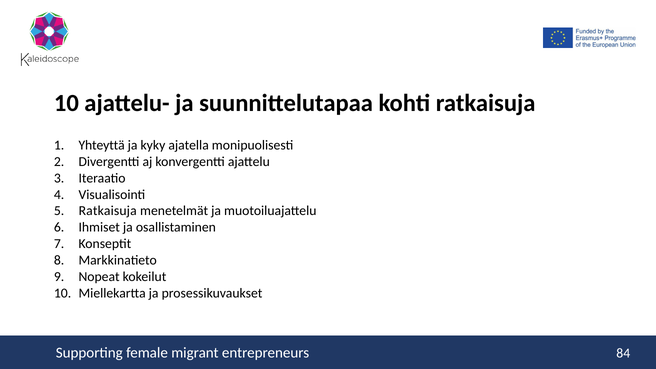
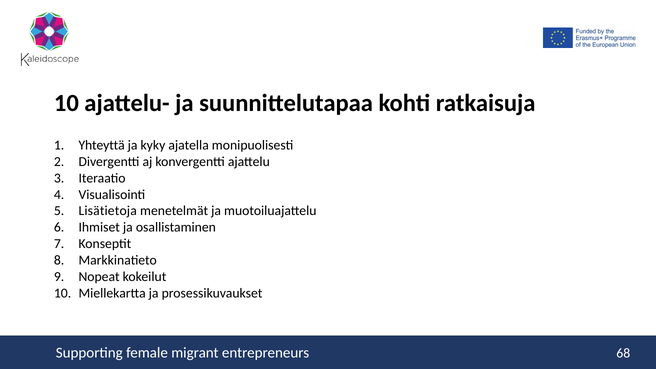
Ratkaisuja at (108, 211): Ratkaisuja -> Lisätietoja
84: 84 -> 68
